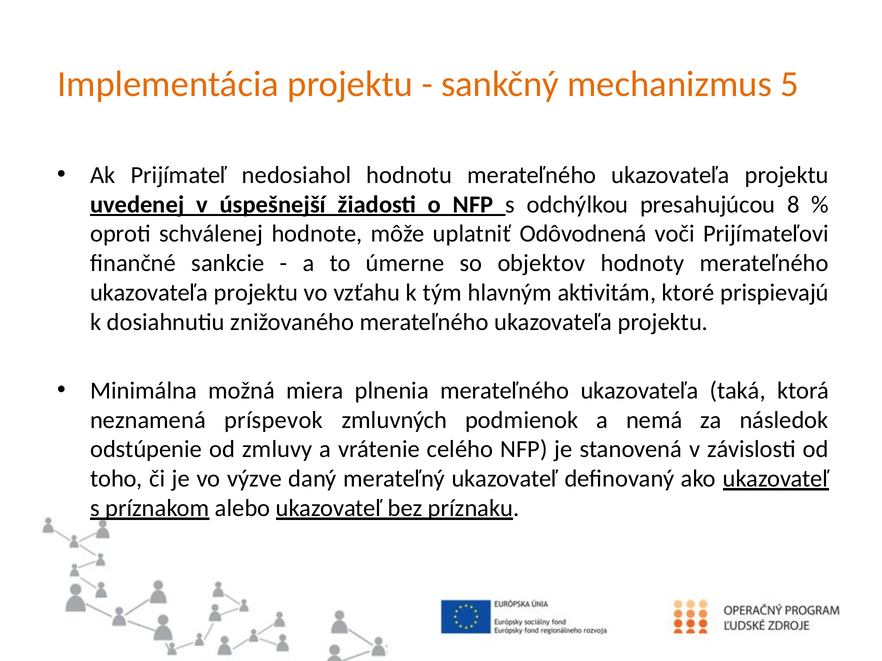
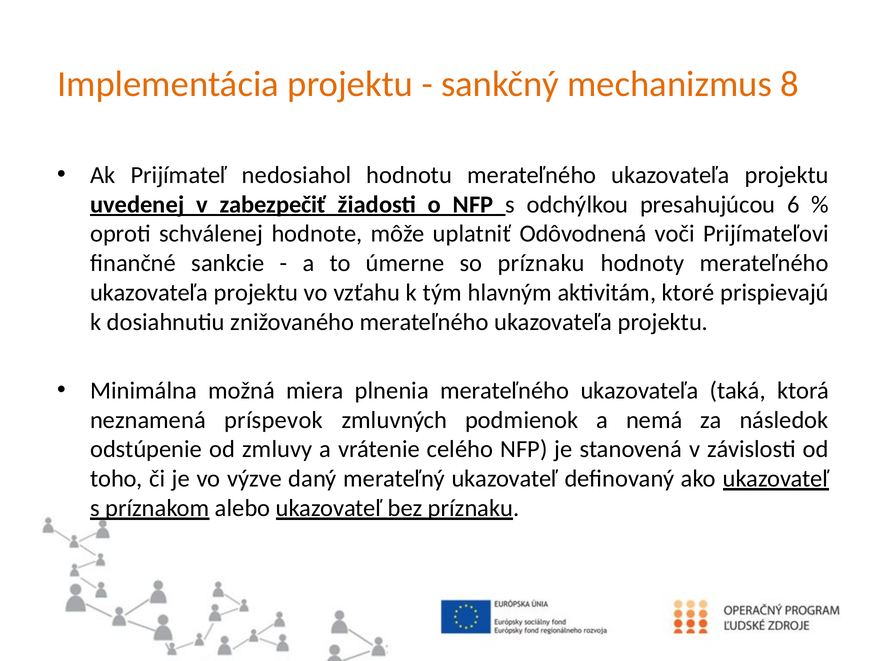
5: 5 -> 8
úspešnejší: úspešnejší -> zabezpečiť
8: 8 -> 6
so objektov: objektov -> príznaku
